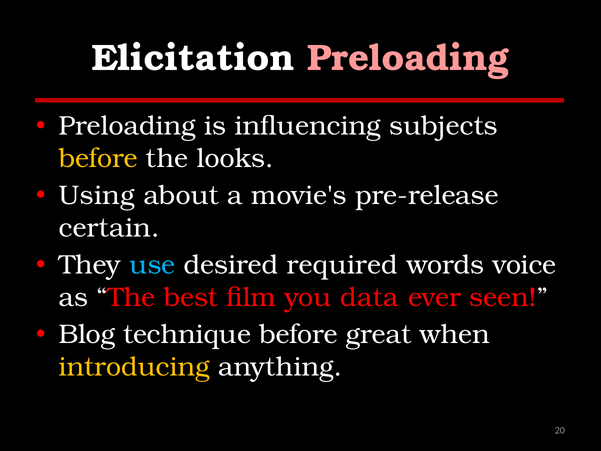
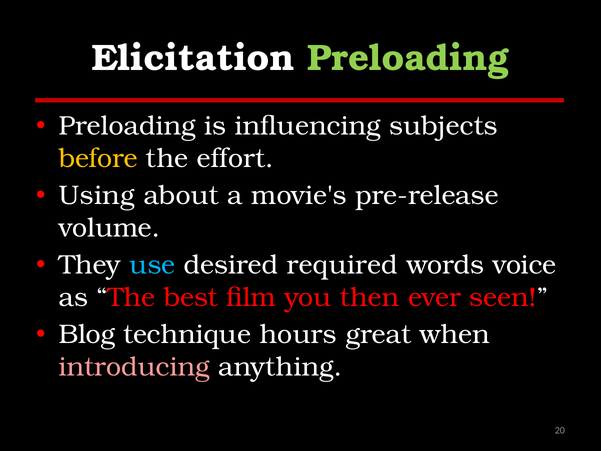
Preloading at (408, 58) colour: pink -> light green
looks: looks -> effort
certain: certain -> volume
data: data -> then
technique before: before -> hours
introducing colour: yellow -> pink
